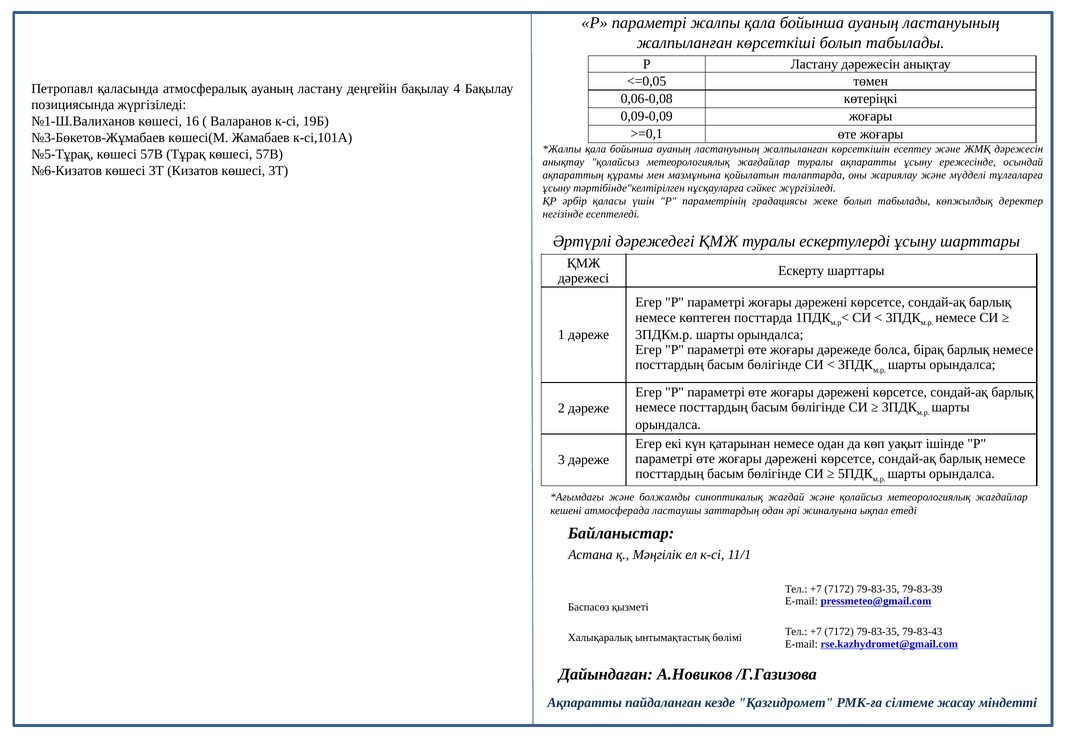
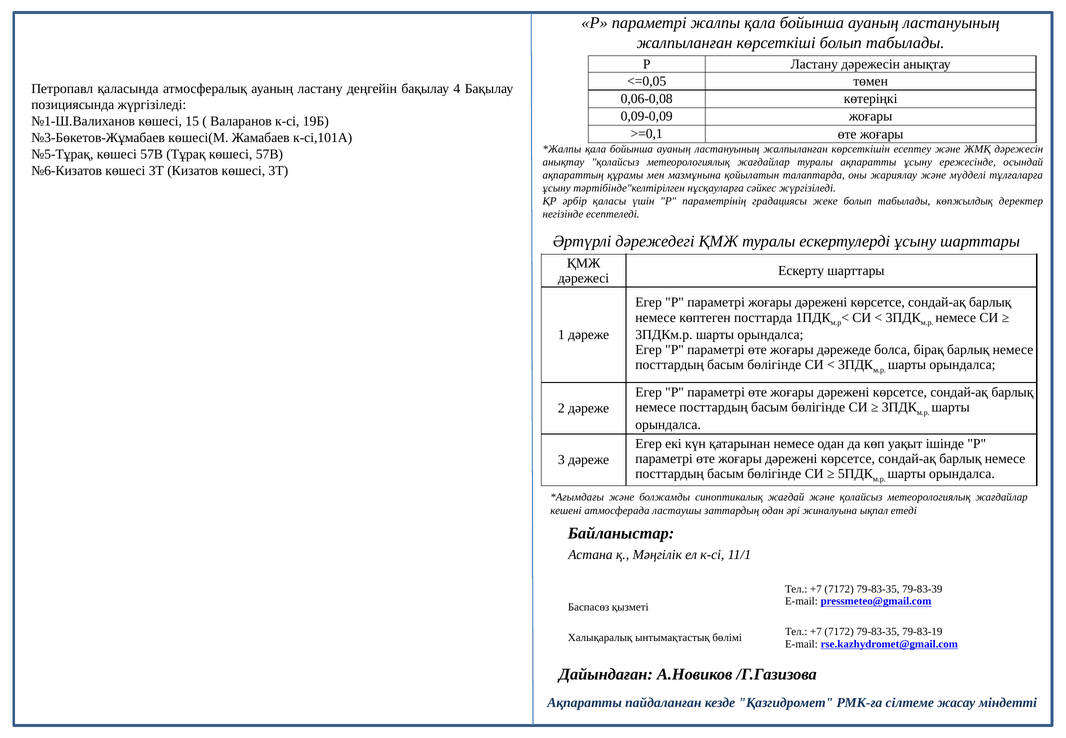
16: 16 -> 15
79-83-43: 79-83-43 -> 79-83-19
